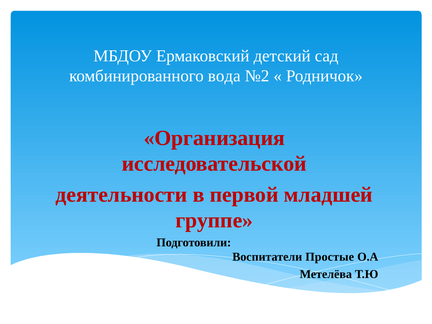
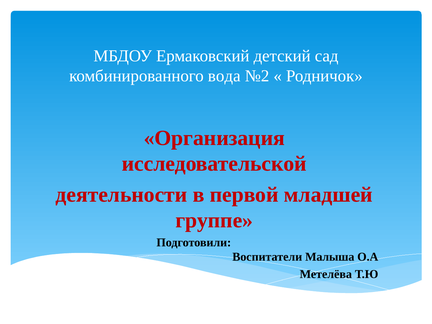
Простые: Простые -> Малыша
